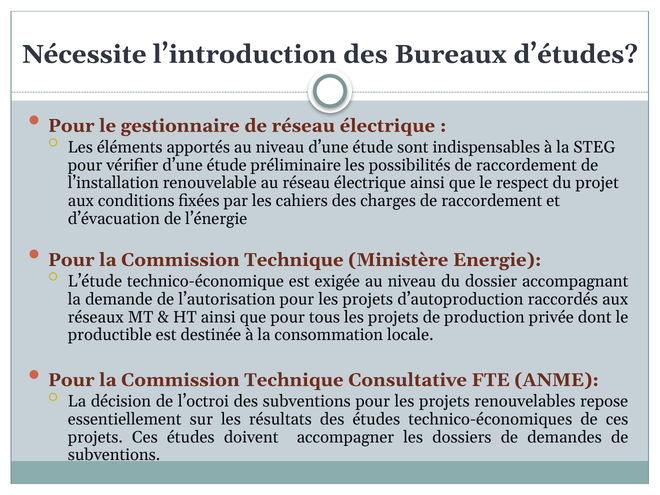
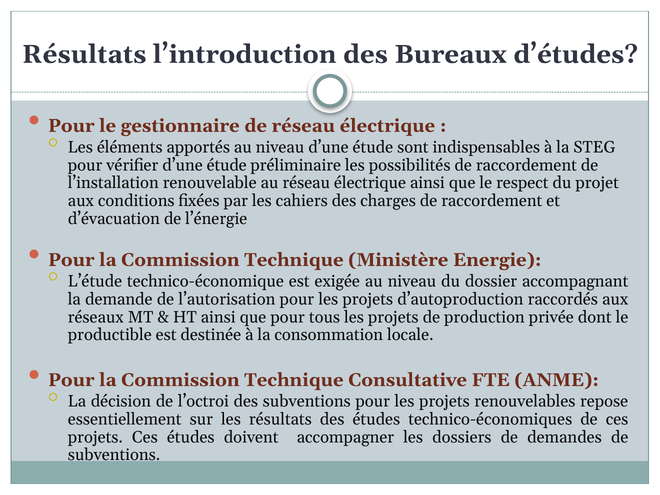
Nécessite at (84, 54): Nécessite -> Résultats
